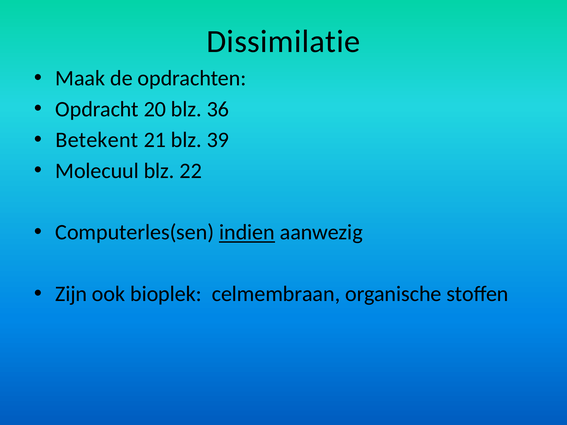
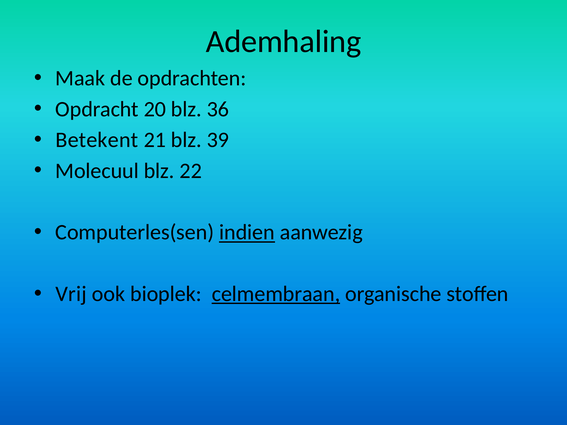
Dissimilatie: Dissimilatie -> Ademhaling
Zijn: Zijn -> Vrij
celmembraan underline: none -> present
